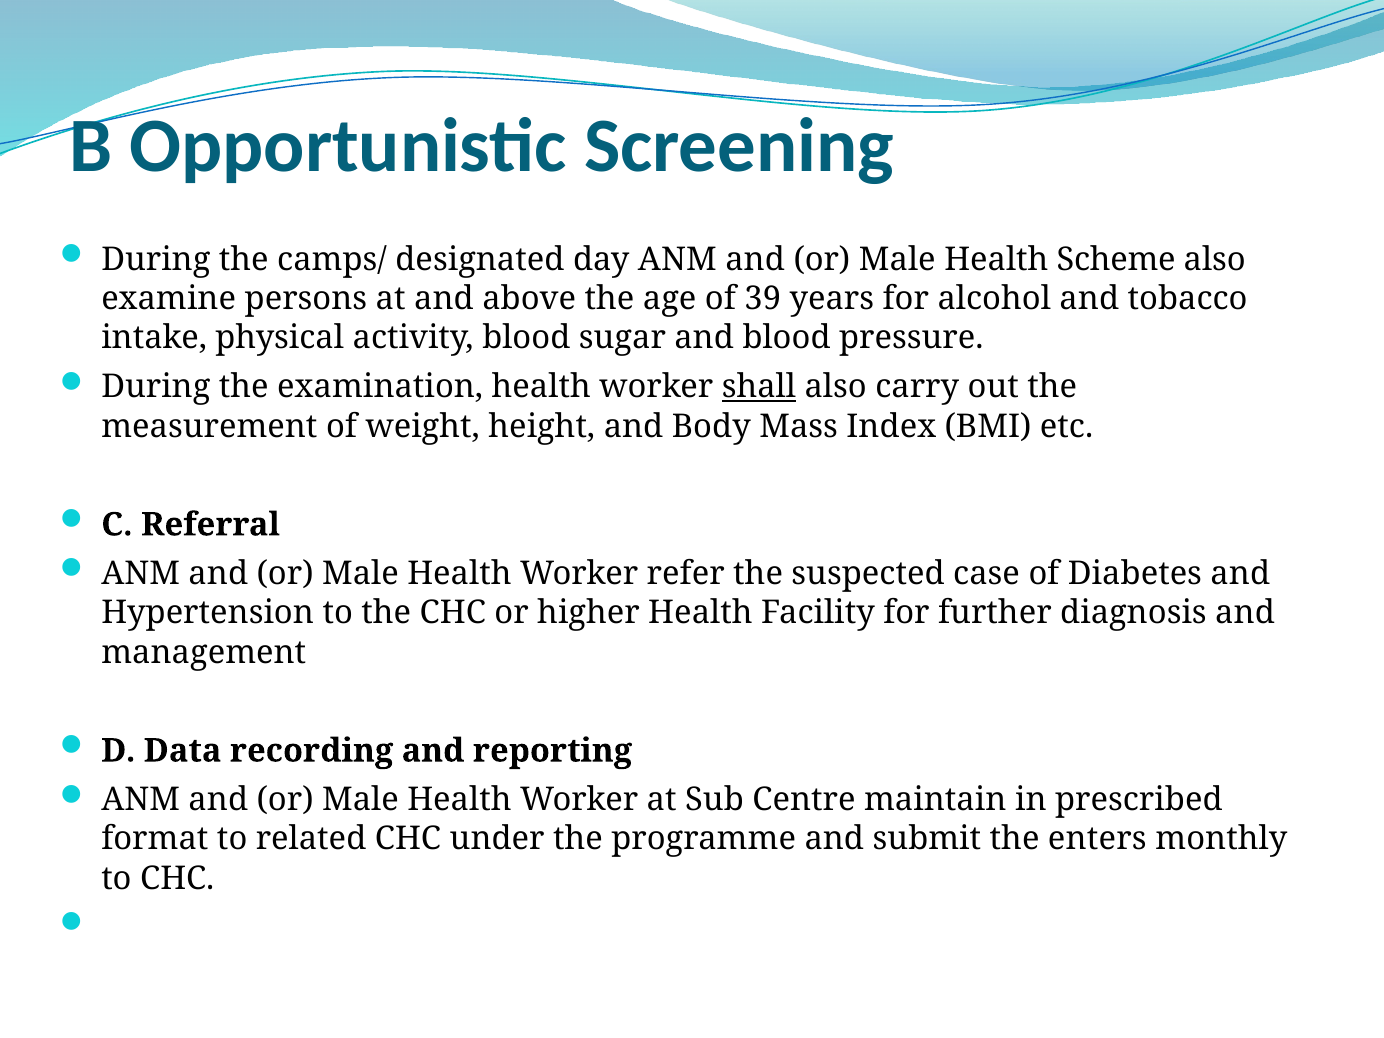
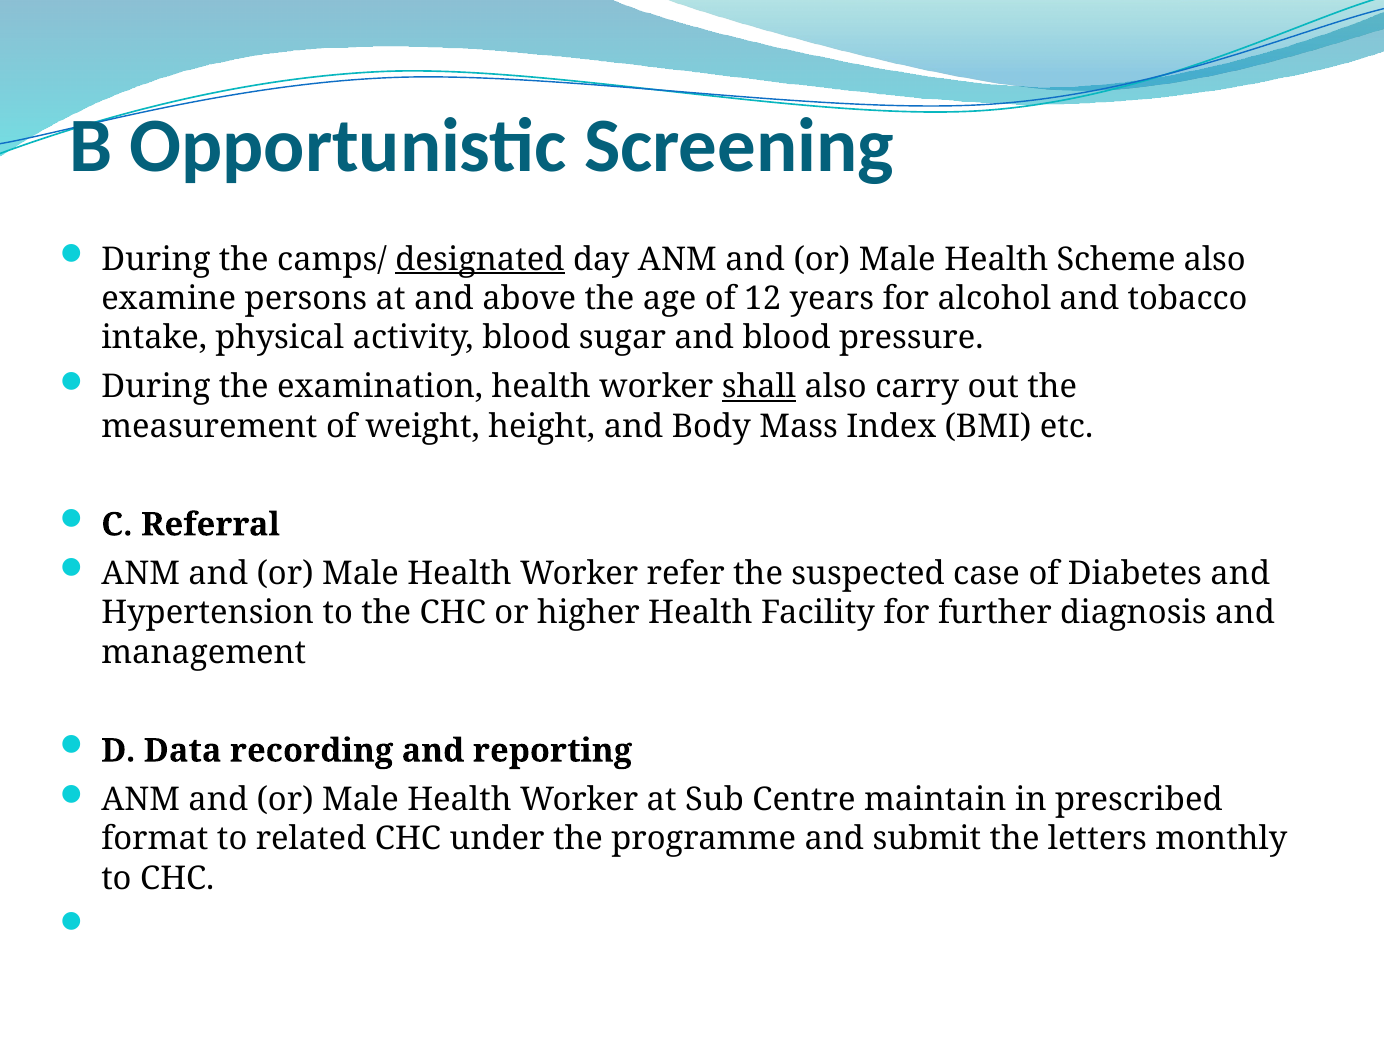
designated underline: none -> present
39: 39 -> 12
enters: enters -> letters
